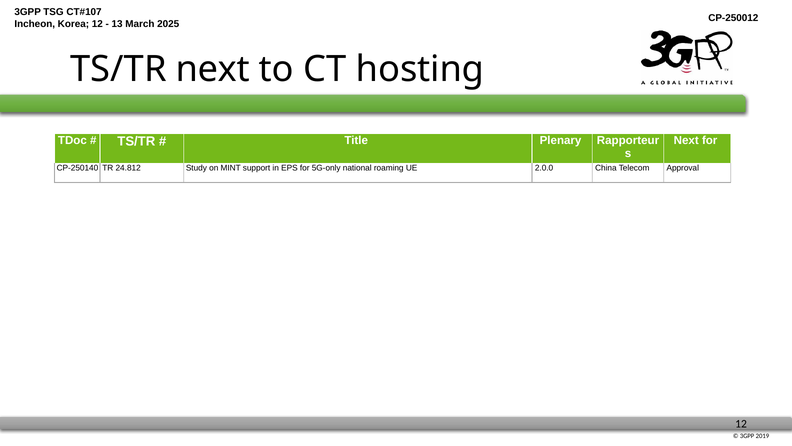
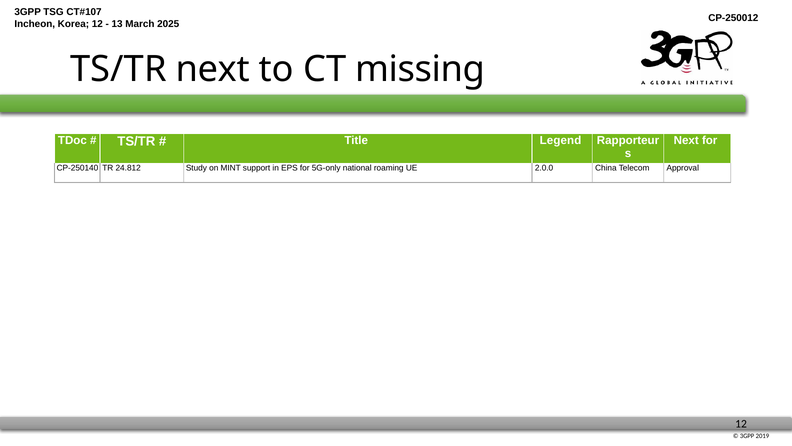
hosting: hosting -> missing
Plenary: Plenary -> Legend
